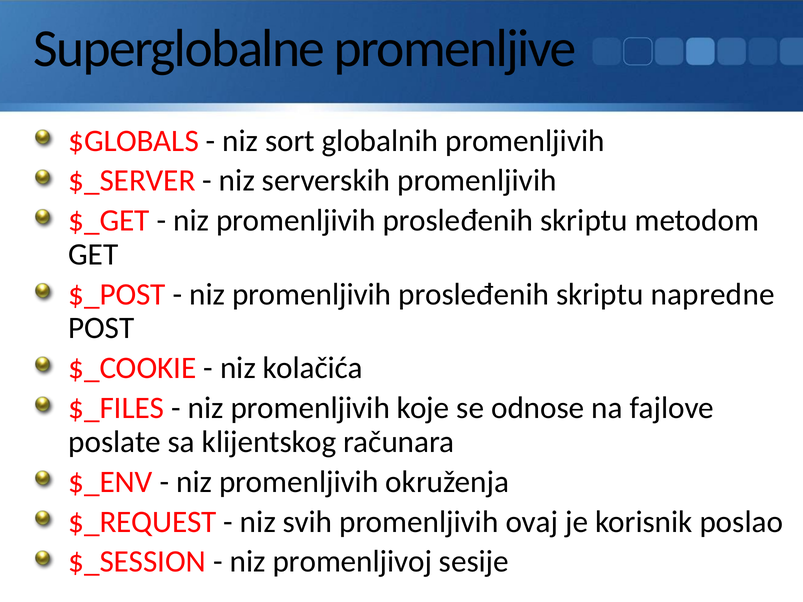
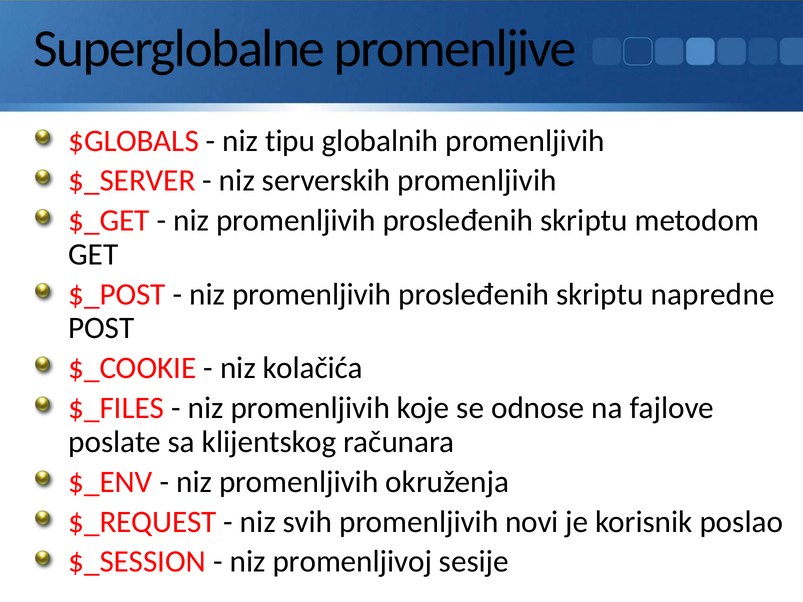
sort: sort -> tipu
ovaj: ovaj -> novi
